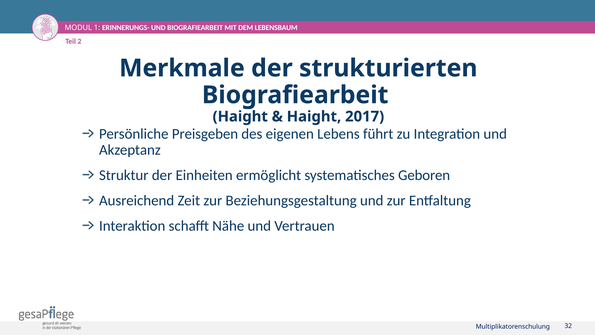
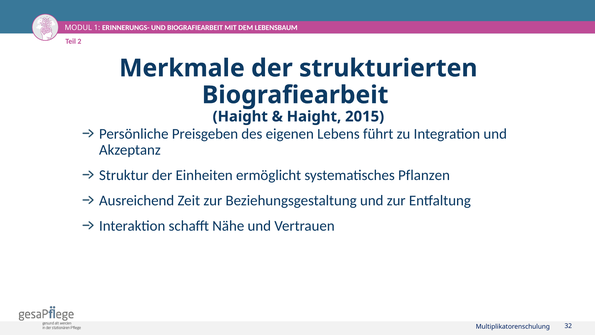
2017: 2017 -> 2015
Geboren: Geboren -> Pflanzen
